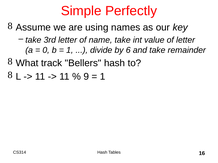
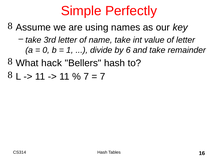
track: track -> hack
9 at (86, 77): 9 -> 7
1 at (103, 77): 1 -> 7
